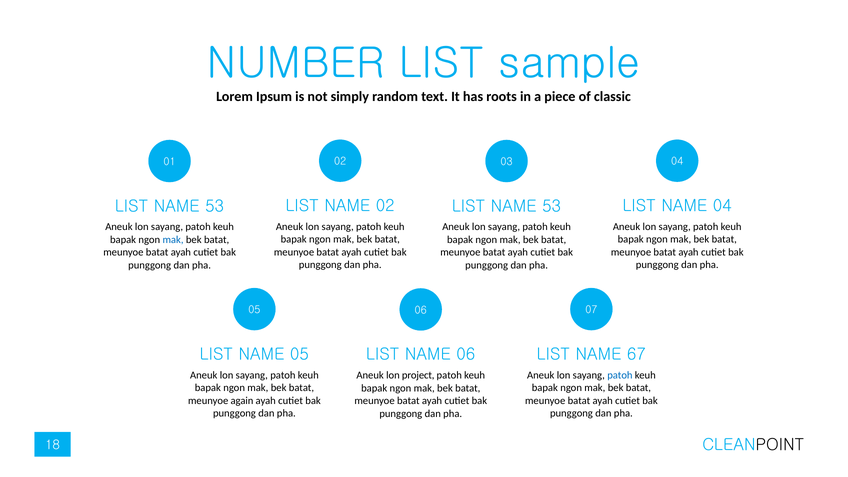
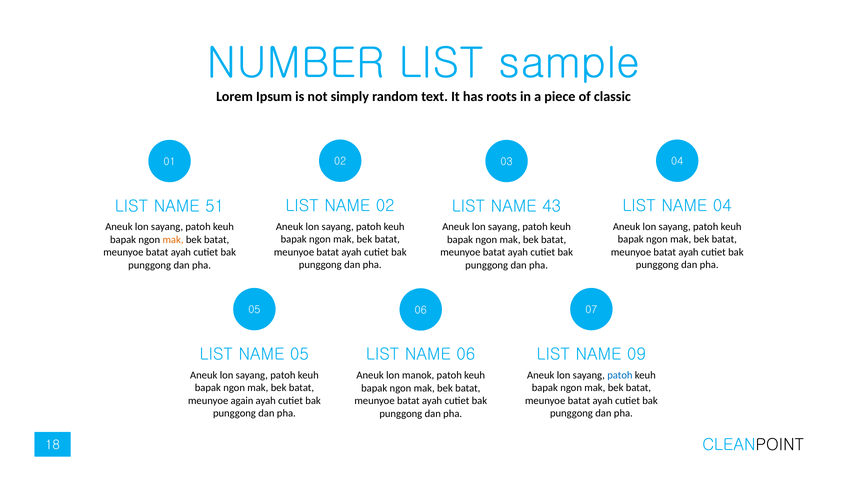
53 at (215, 206): 53 -> 51
53 at (552, 206): 53 -> 43
mak at (173, 240) colour: blue -> orange
67: 67 -> 09
project: project -> manok
